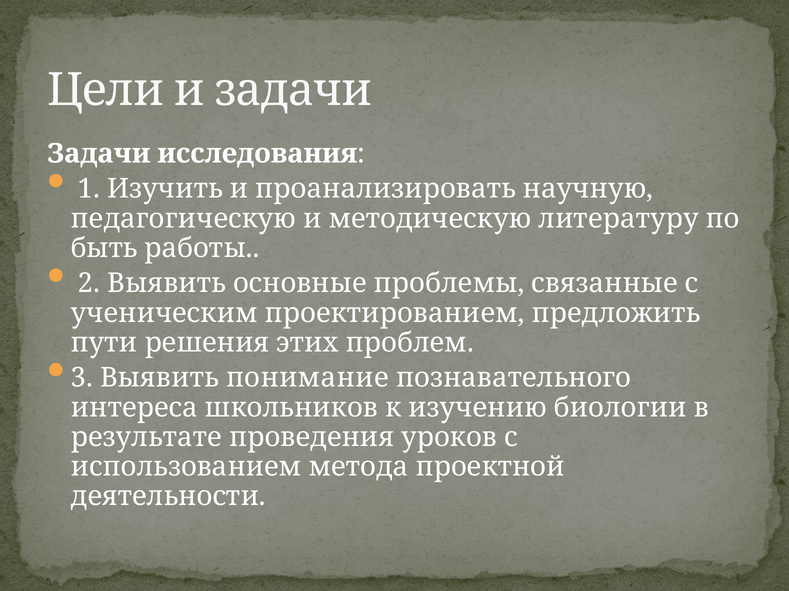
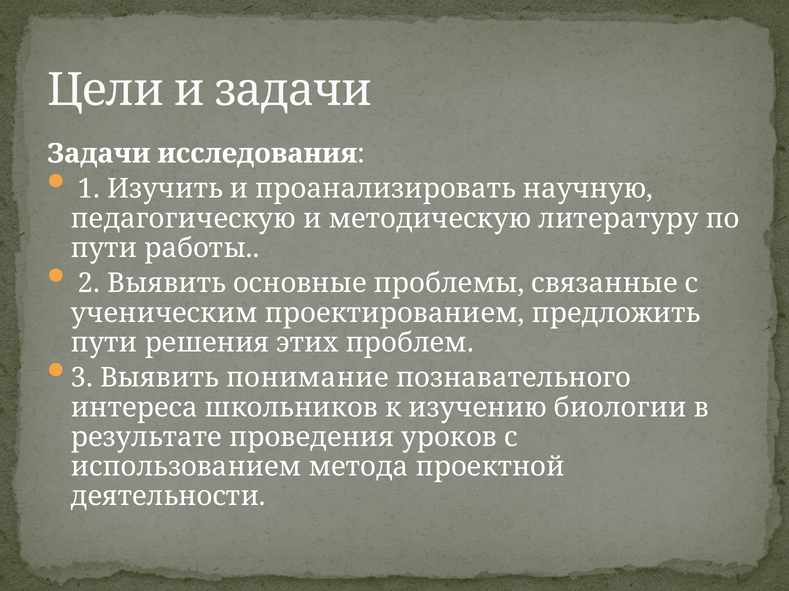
быть at (104, 248): быть -> пути
